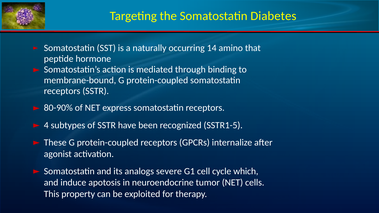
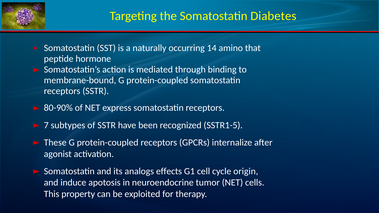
4: 4 -> 7
severe: severe -> effects
which: which -> origin
